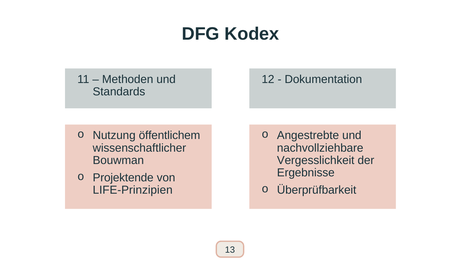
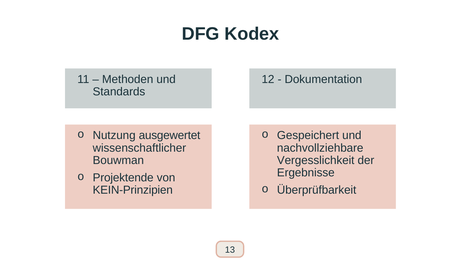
öffentlichem: öffentlichem -> ausgewertet
Angestrebte: Angestrebte -> Gespeichert
LIFE-Prinzipien: LIFE-Prinzipien -> KEIN-Prinzipien
